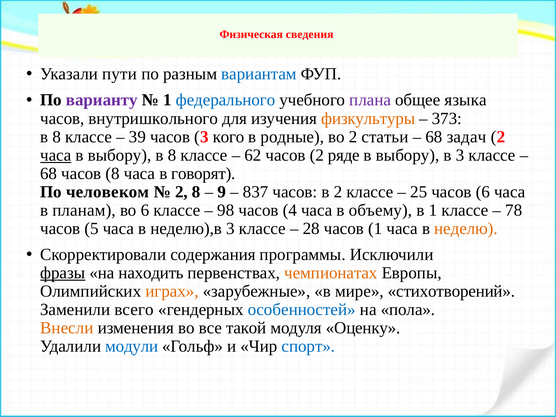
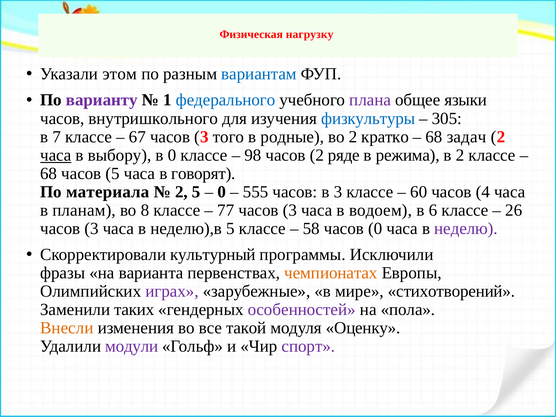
сведения: сведения -> нагрузку
пути: пути -> этом
языка: языка -> языки
физкультуры colour: orange -> blue
373: 373 -> 305
8 at (57, 137): 8 -> 7
39: 39 -> 67
кого: кого -> того
статьи: статьи -> кратко
8 at (172, 155): 8 -> 0
62: 62 -> 98
выбору at (408, 155): выбору -> режима
в 3: 3 -> 2
часов 8: 8 -> 5
человеком: человеком -> материала
2 8: 8 -> 5
9 at (222, 192): 9 -> 0
837: 837 -> 555
в 2: 2 -> 3
25: 25 -> 60
часов 6: 6 -> 4
во 6: 6 -> 8
98: 98 -> 77
4 at (290, 210): 4 -> 3
объему: объему -> водоем
в 1: 1 -> 6
78: 78 -> 26
5 at (91, 228): 5 -> 3
неделю),в 3: 3 -> 5
28: 28 -> 58
часов 1: 1 -> 0
неделю colour: orange -> purple
содержания: содержания -> культурный
фразы underline: present -> none
находить: находить -> варианта
играх colour: orange -> purple
всего: всего -> таких
особенностей colour: blue -> purple
модули colour: blue -> purple
спорт colour: blue -> purple
